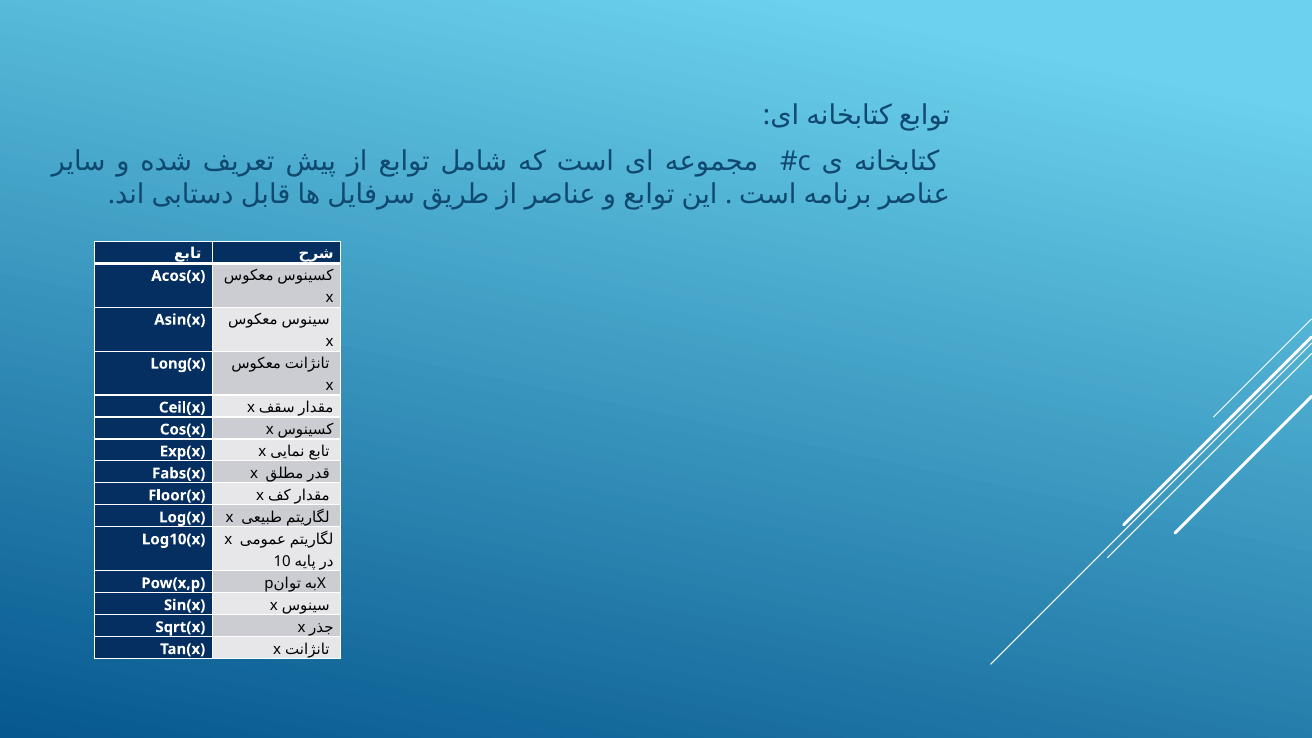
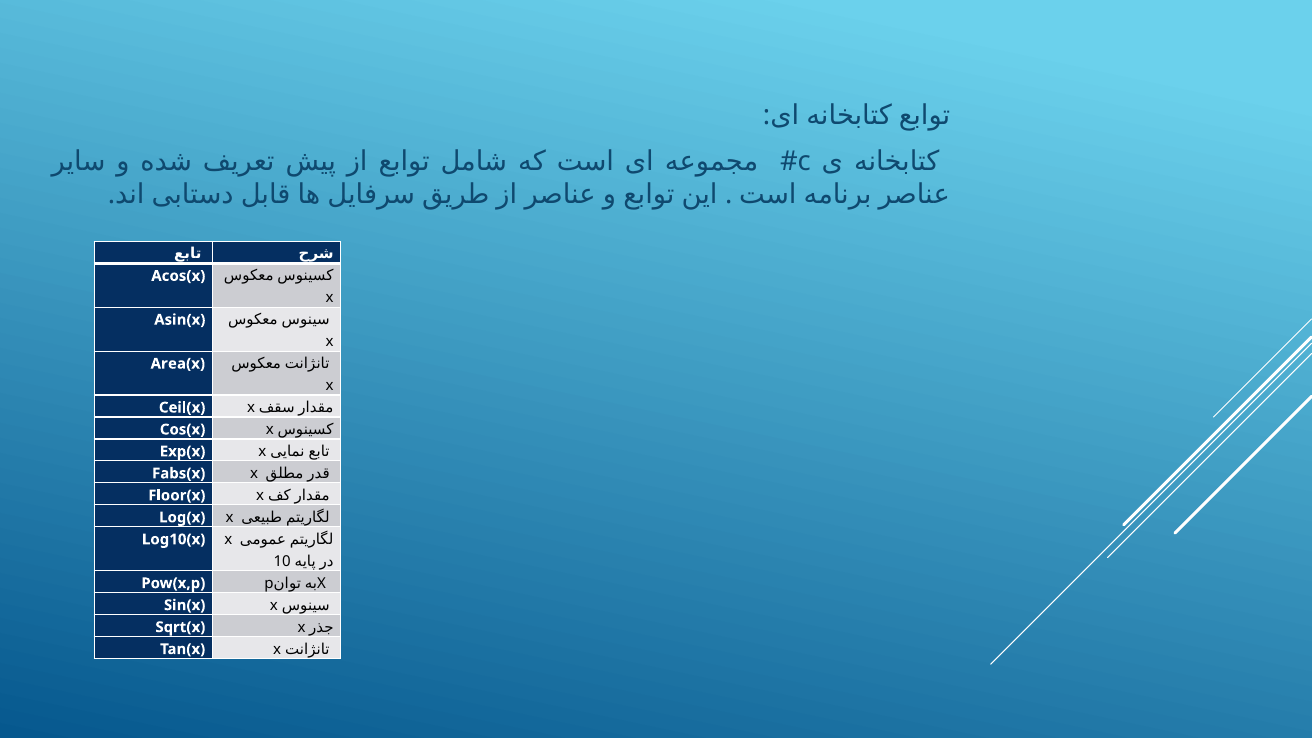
Long(x: Long(x -> Area(x
